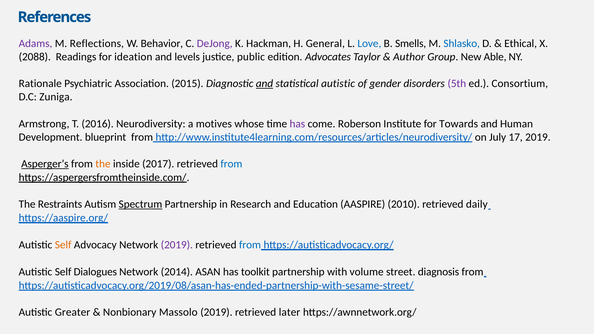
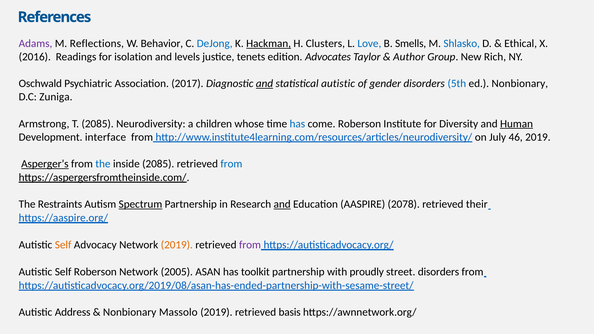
DeJong colour: purple -> blue
Hackman underline: none -> present
General: General -> Clusters
2088: 2088 -> 2016
ideation: ideation -> isolation
public: public -> tenets
Able: Able -> Rich
Rationale: Rationale -> Oschwald
2015: 2015 -> 2017
5th colour: purple -> blue
ed Consortium: Consortium -> Nonbionary
T 2016: 2016 -> 2085
motives: motives -> children
has at (297, 124) colour: purple -> blue
Towards: Towards -> Diversity
Human underline: none -> present
blueprint: blueprint -> interface
17: 17 -> 46
the at (103, 164) colour: orange -> blue
inside 2017: 2017 -> 2085
and at (282, 204) underline: none -> present
2010: 2010 -> 2078
daily: daily -> their
2019 at (177, 245) colour: purple -> orange
from at (250, 245) colour: blue -> purple
Self Dialogues: Dialogues -> Roberson
2014: 2014 -> 2005
volume: volume -> proudly
street diagnosis: diagnosis -> disorders
Greater: Greater -> Address
later: later -> basis
